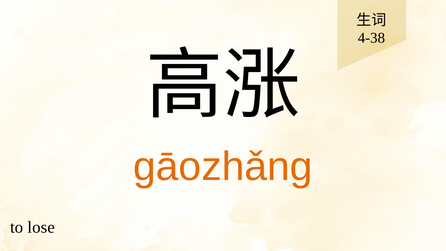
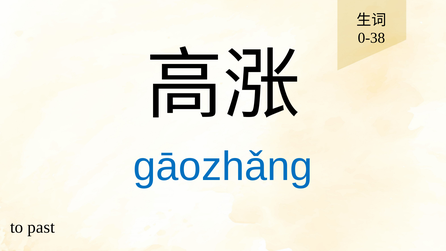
4-38: 4-38 -> 0-38
gāozhǎng colour: orange -> blue
lose: lose -> past
